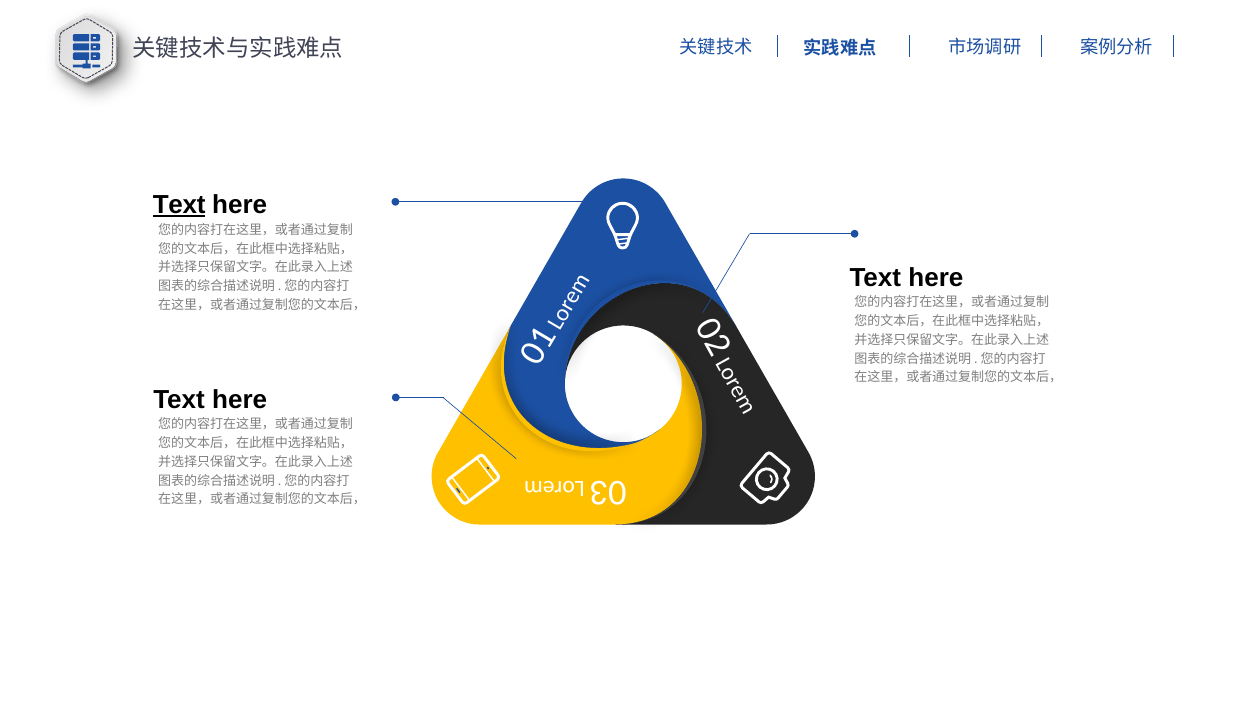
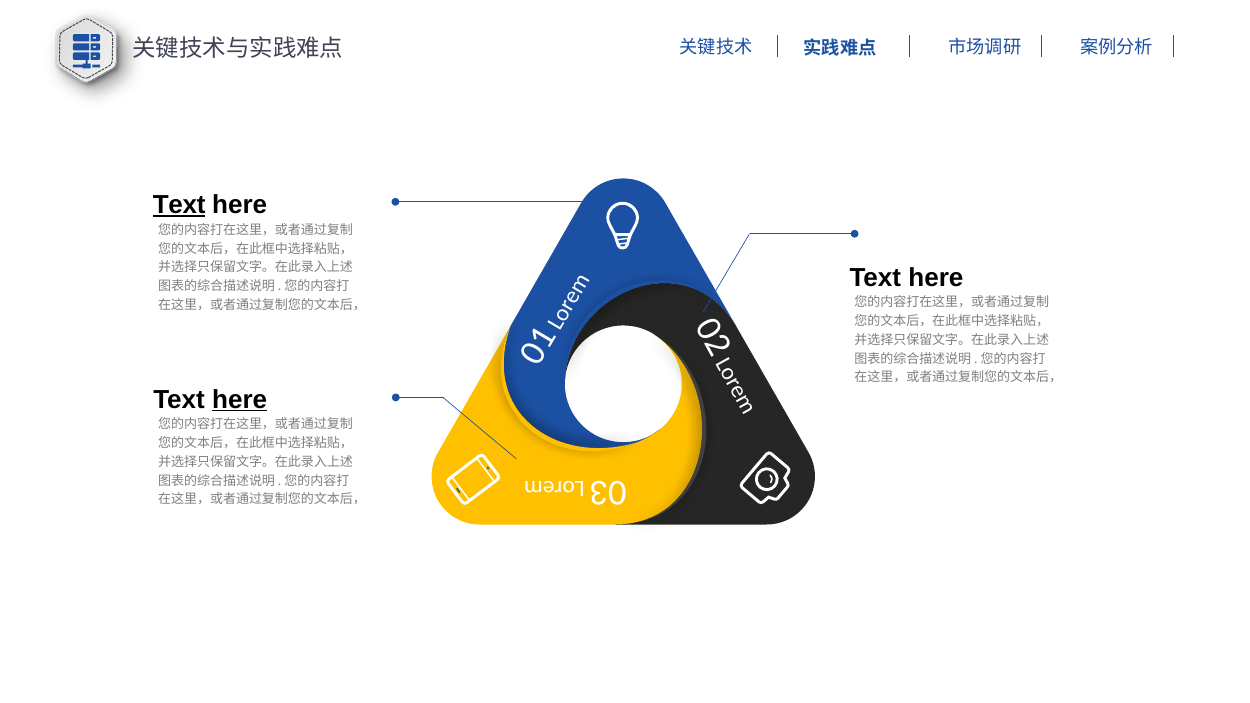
here at (240, 400) underline: none -> present
